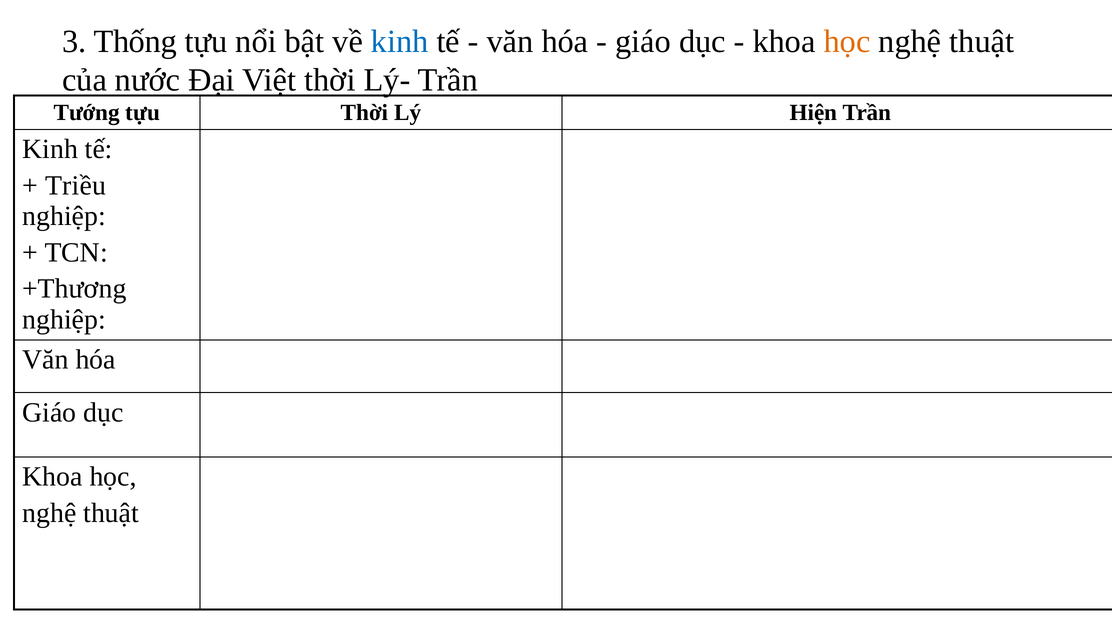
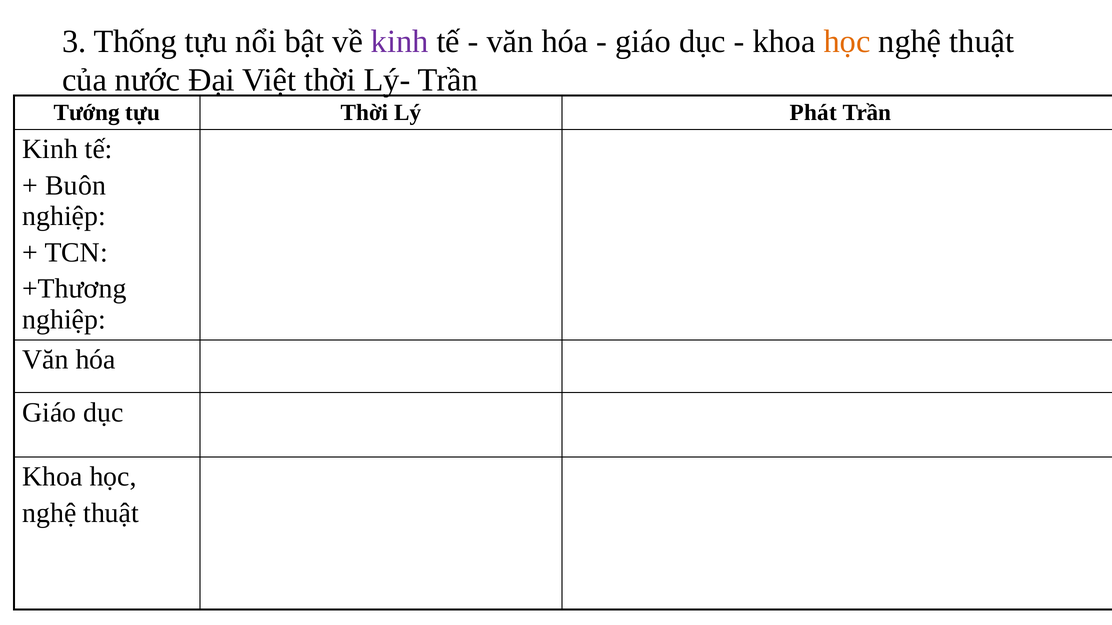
kinh at (400, 41) colour: blue -> purple
Hiện: Hiện -> Phát
Triều: Triều -> Buôn
